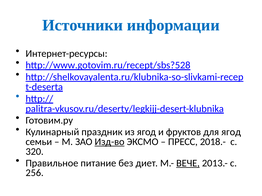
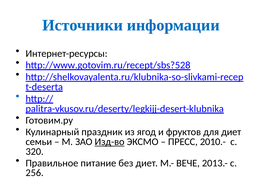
для ягод: ягод -> диет
2018.-: 2018.- -> 2010.-
ВЕЧЕ underline: present -> none
